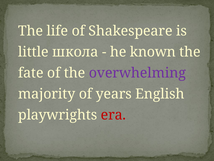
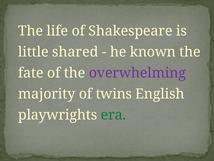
школа: школа -> shared
years: years -> twins
era colour: red -> green
